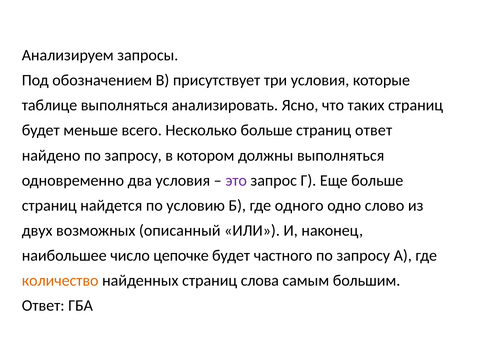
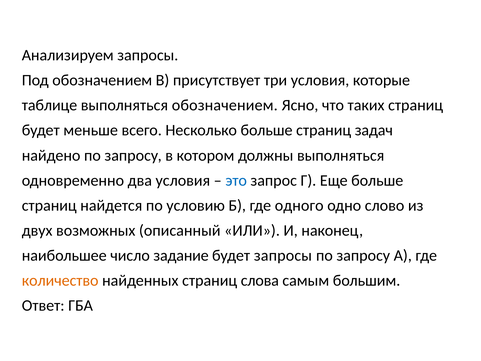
выполняться анализировать: анализировать -> обозначением
страниц ответ: ответ -> задач
это colour: purple -> blue
цепочке: цепочке -> задание
будет частного: частного -> запросы
